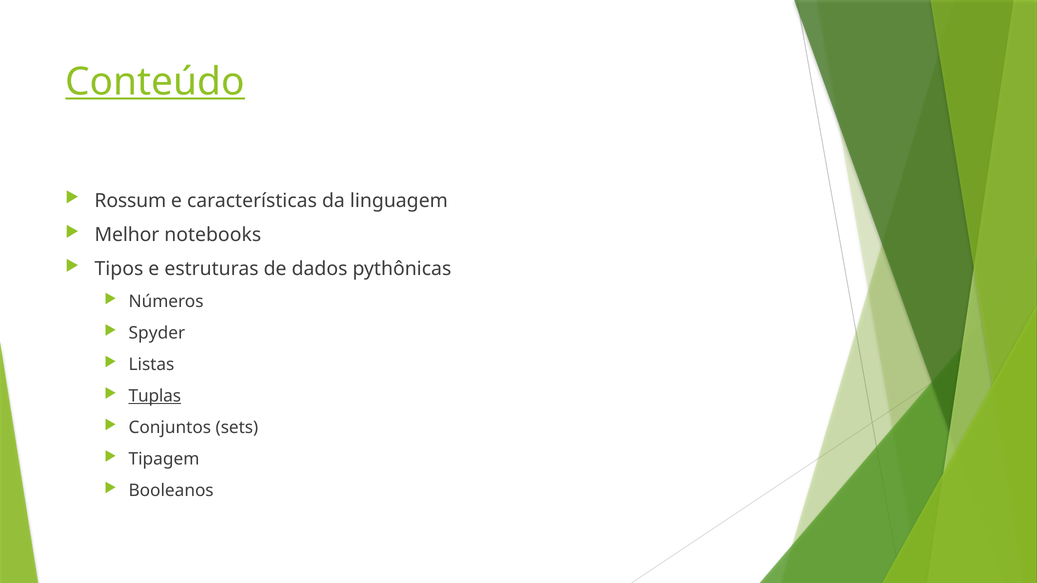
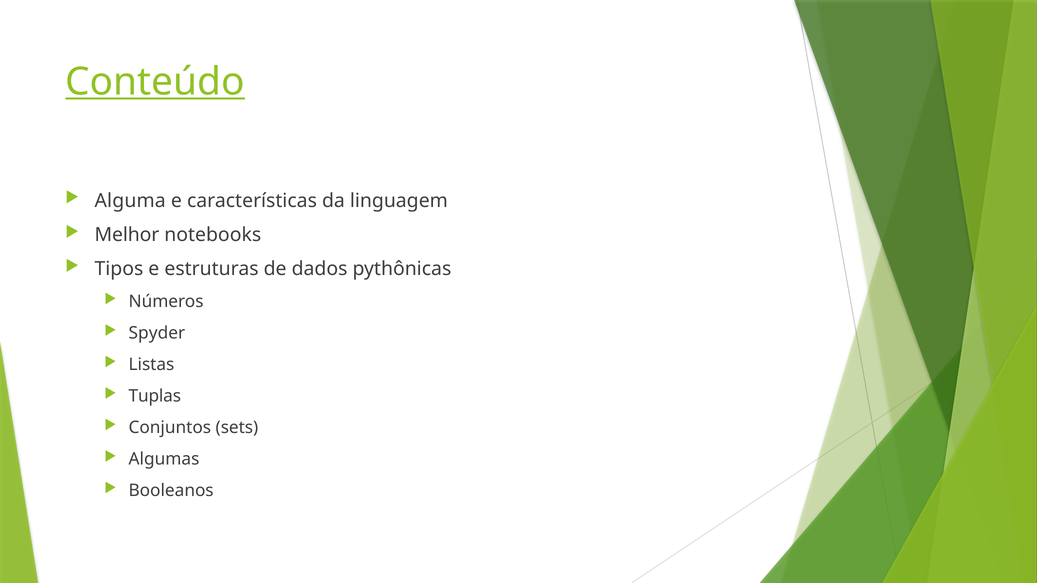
Rossum: Rossum -> Alguma
Tuplas underline: present -> none
Tipagem: Tipagem -> Algumas
